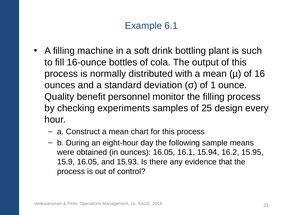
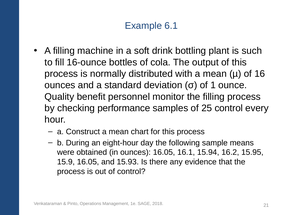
experiments: experiments -> performance
25 design: design -> control
